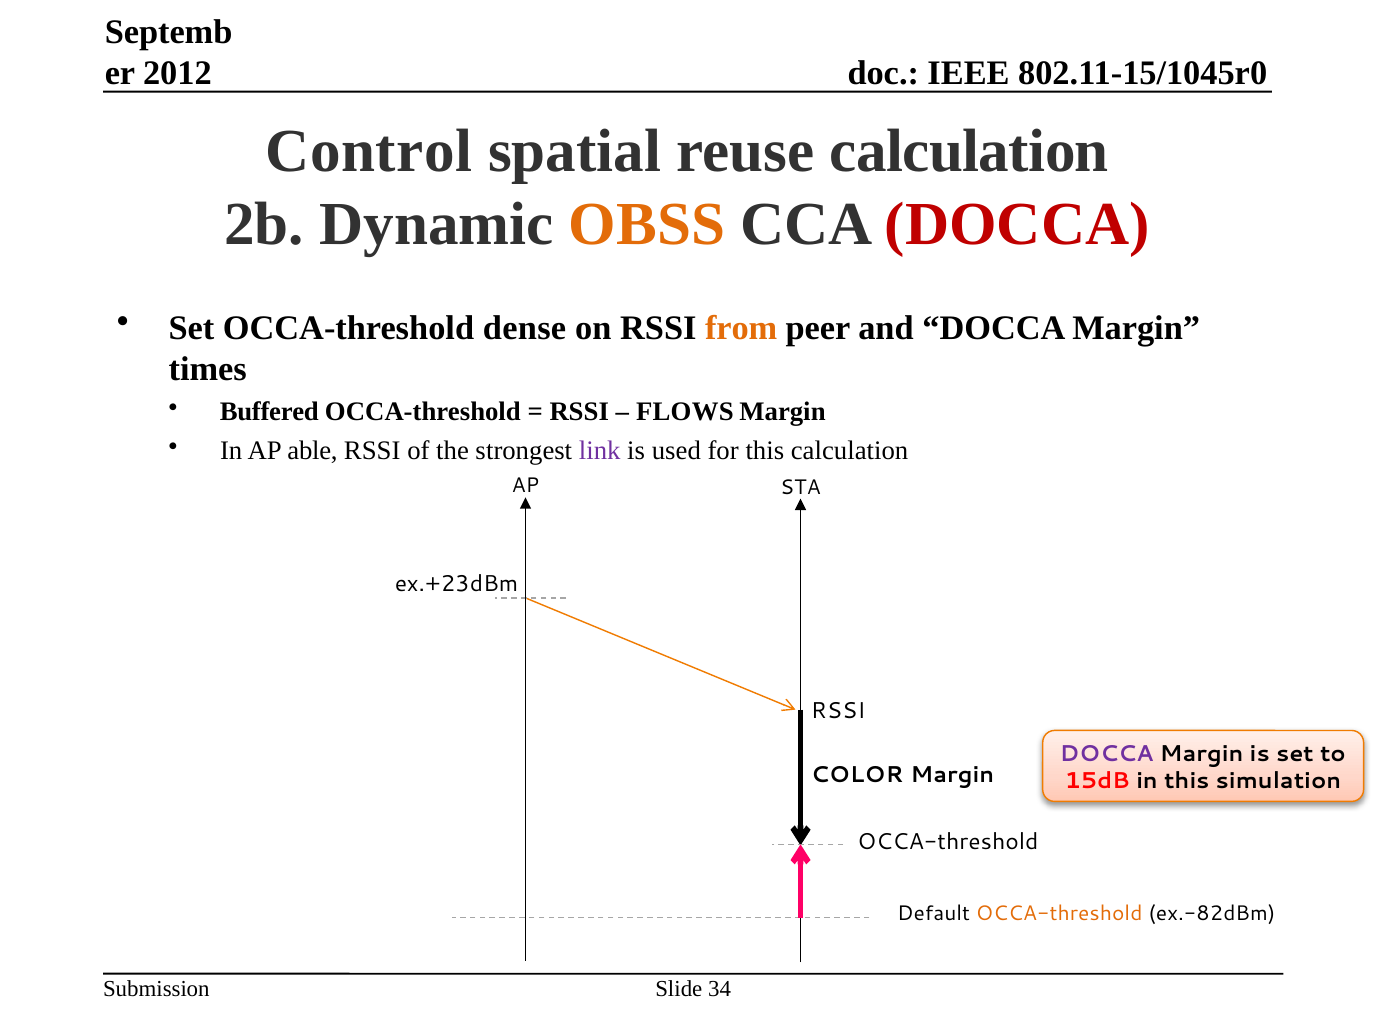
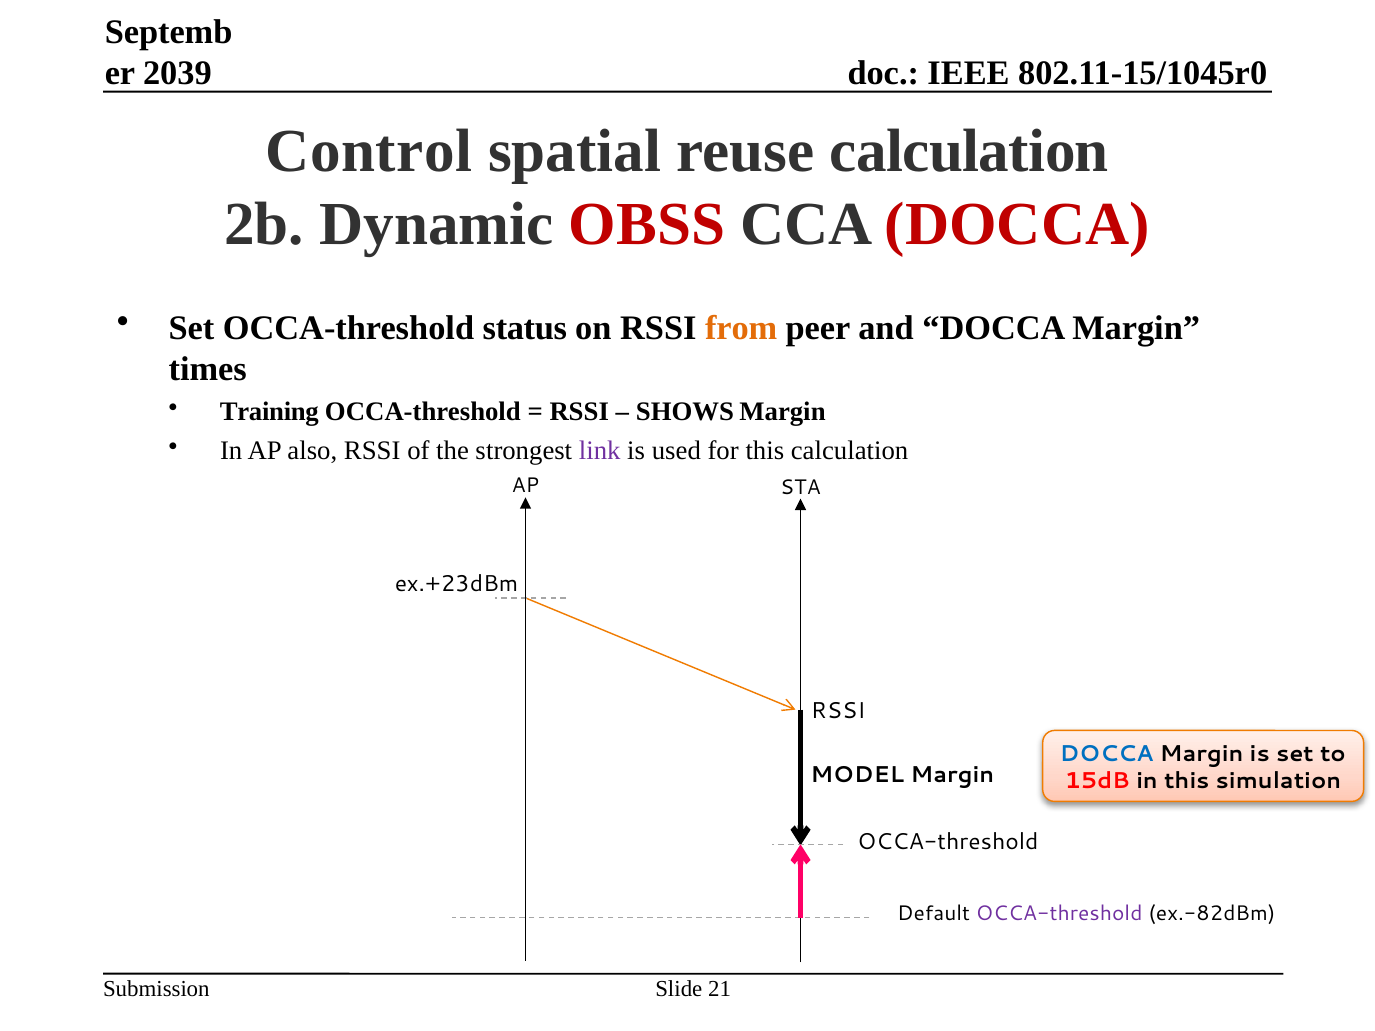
2012: 2012 -> 2039
OBSS colour: orange -> red
dense: dense -> status
Buffered: Buffered -> Training
FLOWS: FLOWS -> SHOWS
able: able -> also
DOCCA at (1107, 754) colour: purple -> blue
COLOR: COLOR -> MODEL
OCCA-threshold at (1059, 914) colour: orange -> purple
34: 34 -> 21
